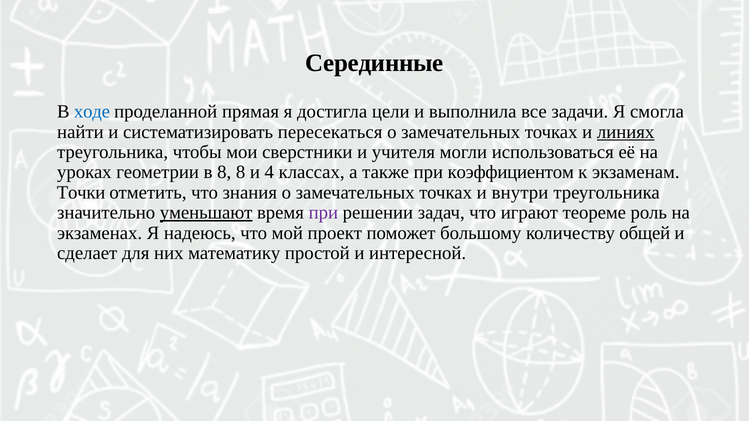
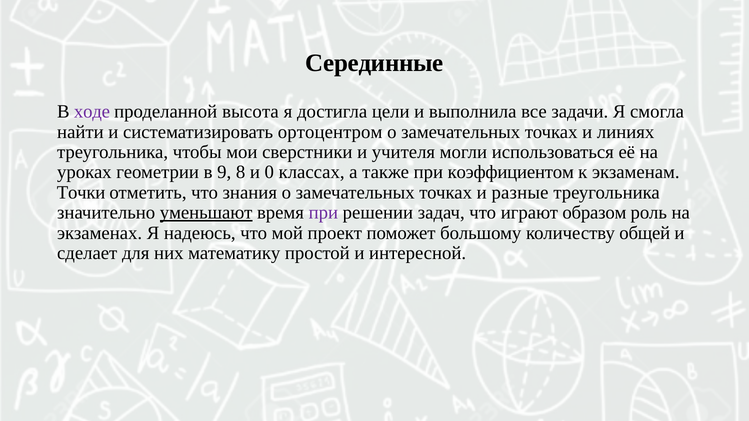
ходе colour: blue -> purple
прямая: прямая -> высота
пересекаться: пересекаться -> ортоцентром
линиях underline: present -> none
в 8: 8 -> 9
4: 4 -> 0
внутри: внутри -> разные
теореме: теореме -> образом
